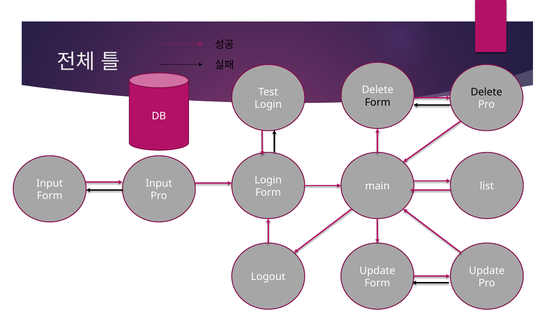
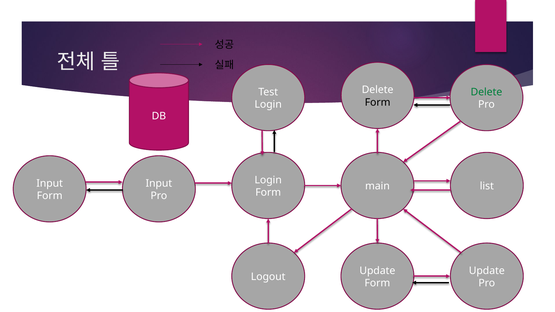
Delete at (486, 92) colour: black -> green
